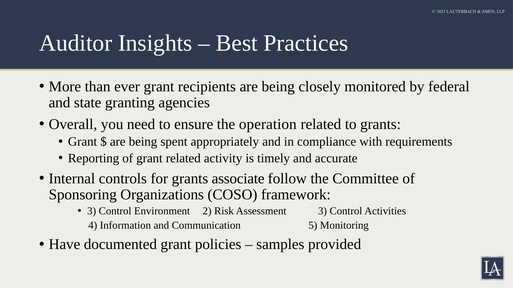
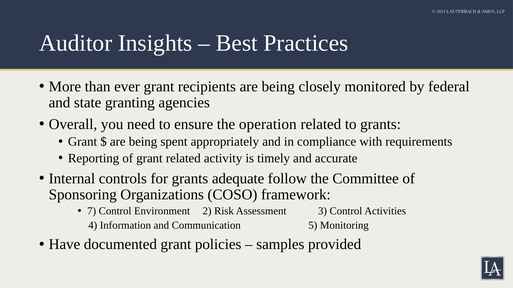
associate: associate -> adequate
3 at (92, 212): 3 -> 7
